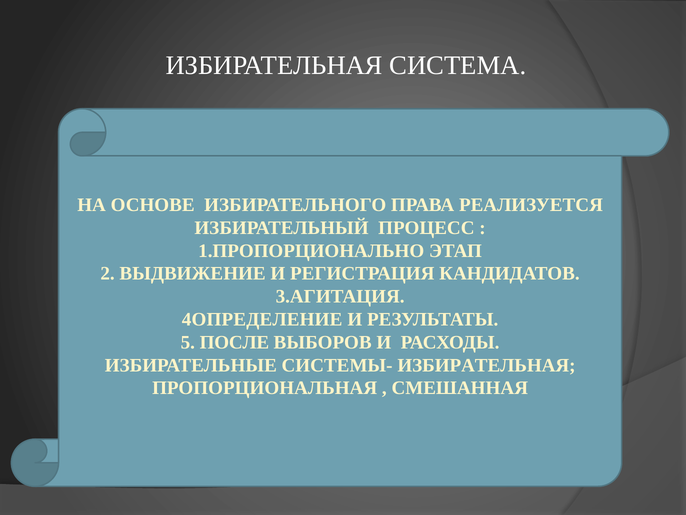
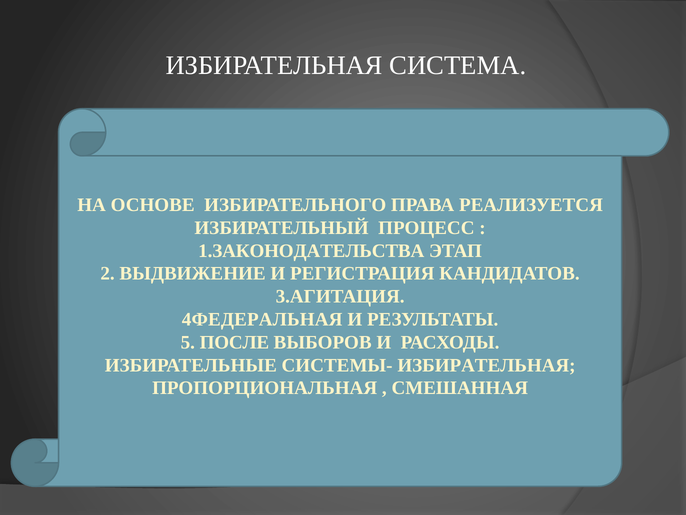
1.ПРОПОРЦИОНАЛЬНО: 1.ПРОПОРЦИОНАЛЬНО -> 1.ЗАКОНОДАТЕЛЬСТВА
4ОПРЕДЕЛЕНИЕ: 4ОПРЕДЕЛЕНИЕ -> 4ФЕДЕРАЛЬНАЯ
